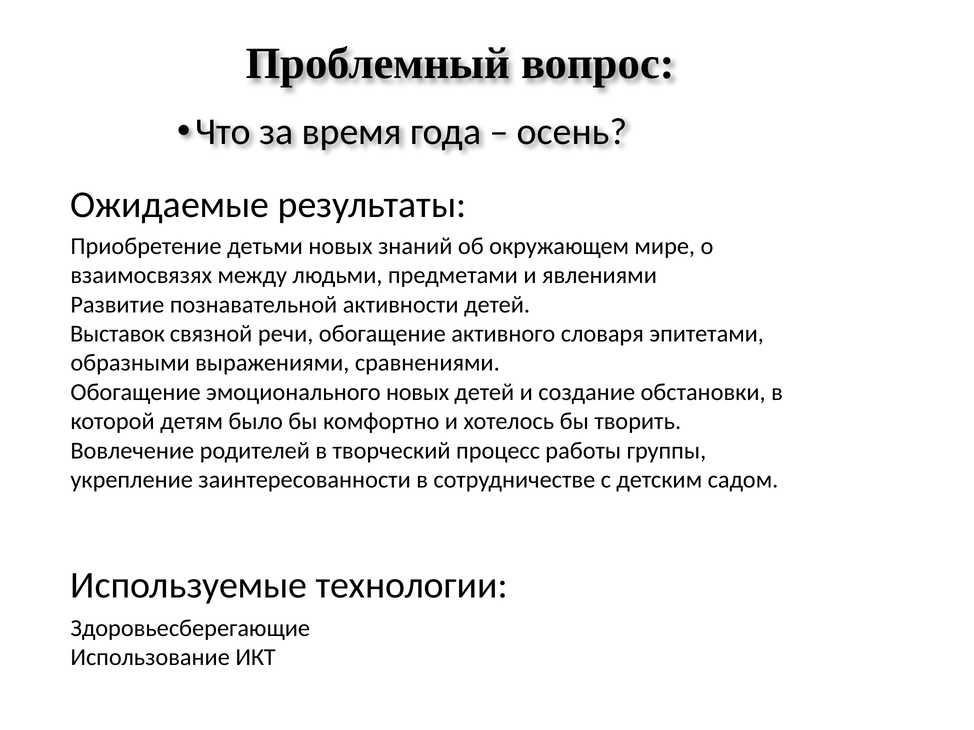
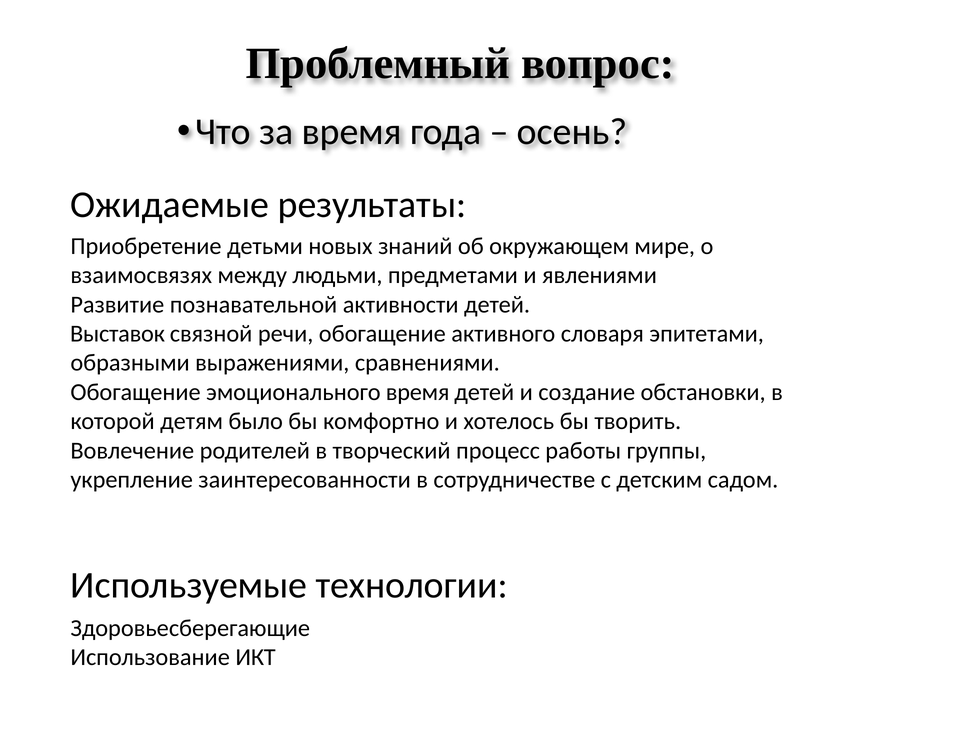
эмоционального новых: новых -> время
